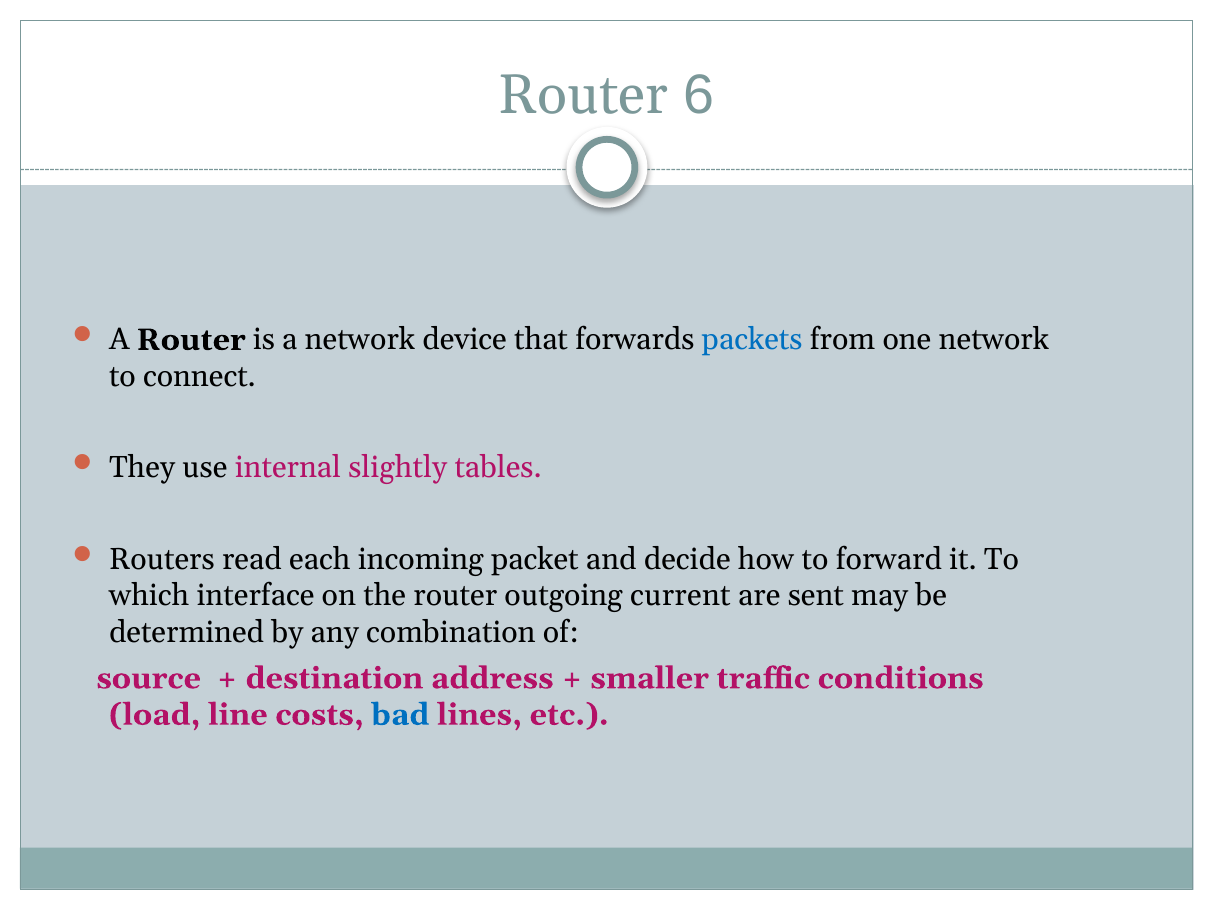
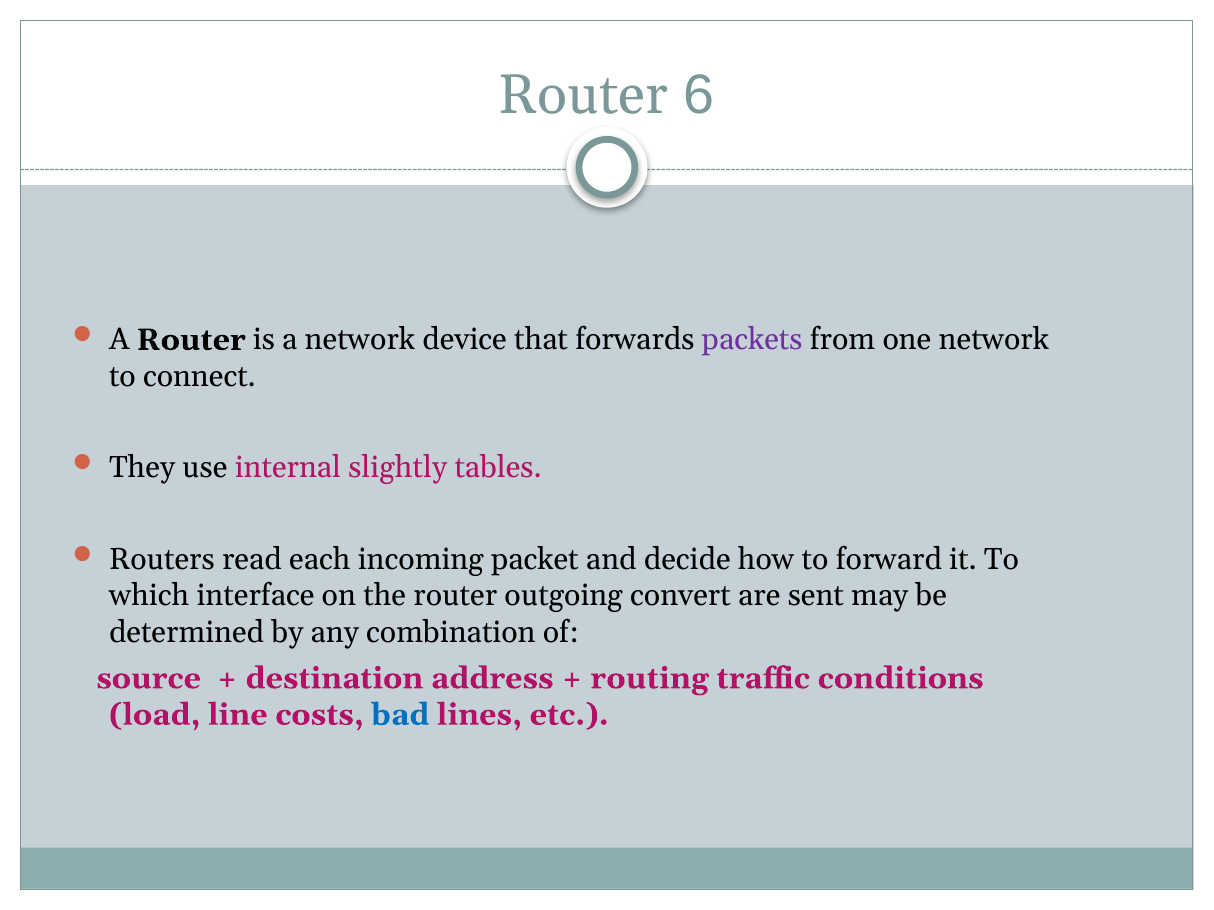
packets colour: blue -> purple
current: current -> convert
smaller: smaller -> routing
